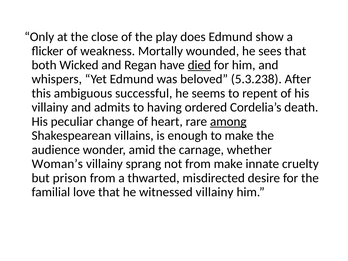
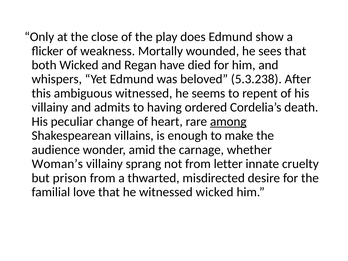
died underline: present -> none
ambiguous successful: successful -> witnessed
from make: make -> letter
witnessed villainy: villainy -> wicked
